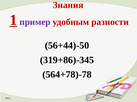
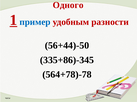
Знания: Знания -> Одного
пример colour: purple -> blue
319+86)-345: 319+86)-345 -> 335+86)-345
